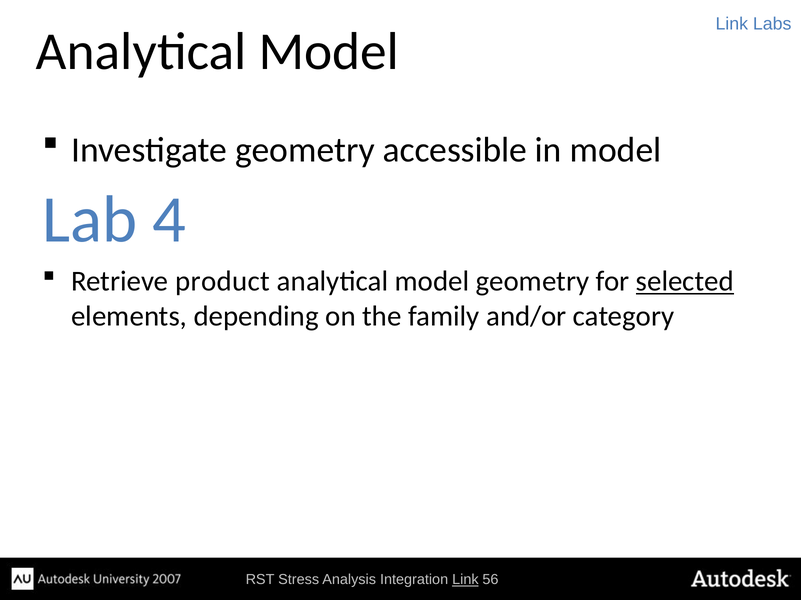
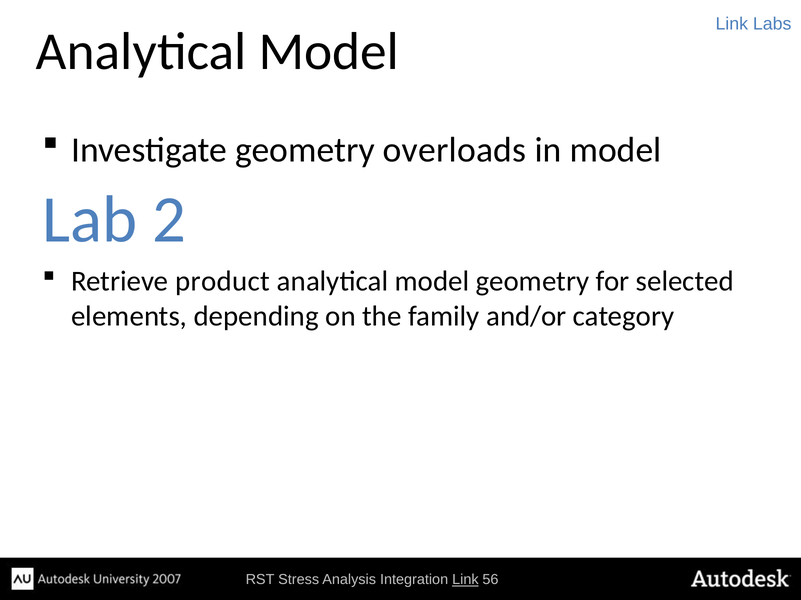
accessible: accessible -> overloads
4: 4 -> 2
selected underline: present -> none
